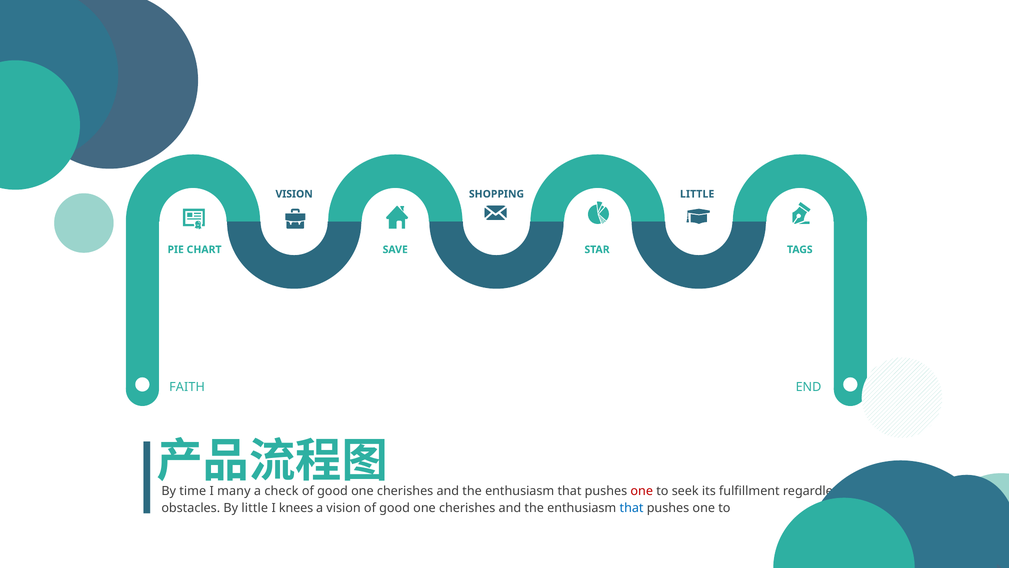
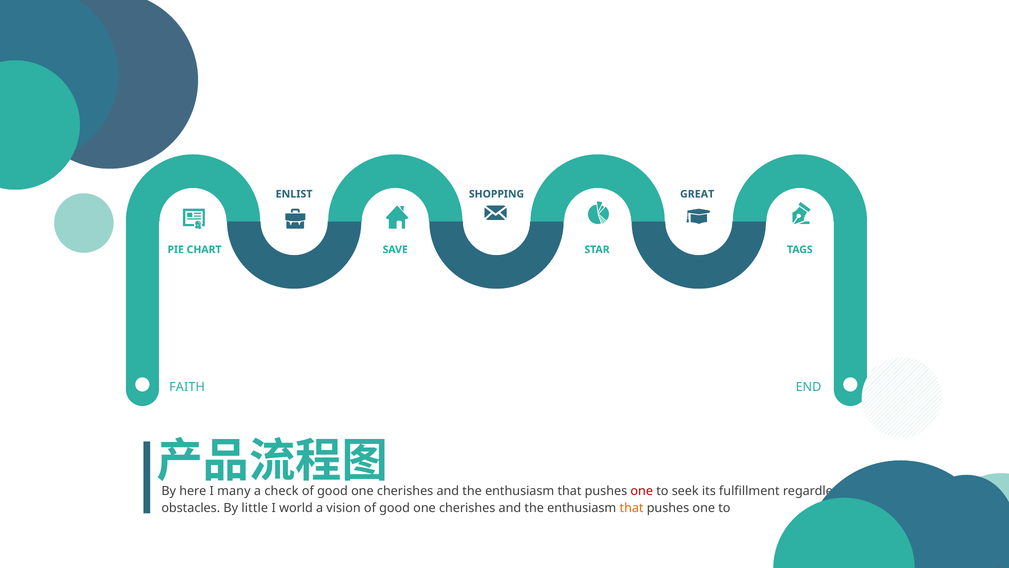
VISION at (294, 194): VISION -> ENLIST
SHOPPING LITTLE: LITTLE -> GREAT
time: time -> here
knees: knees -> world
that at (632, 508) colour: blue -> orange
